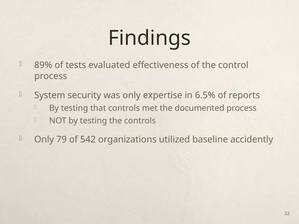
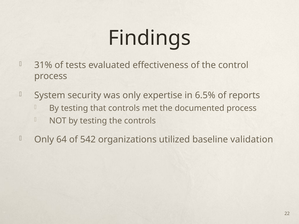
89%: 89% -> 31%
79: 79 -> 64
accidently: accidently -> validation
